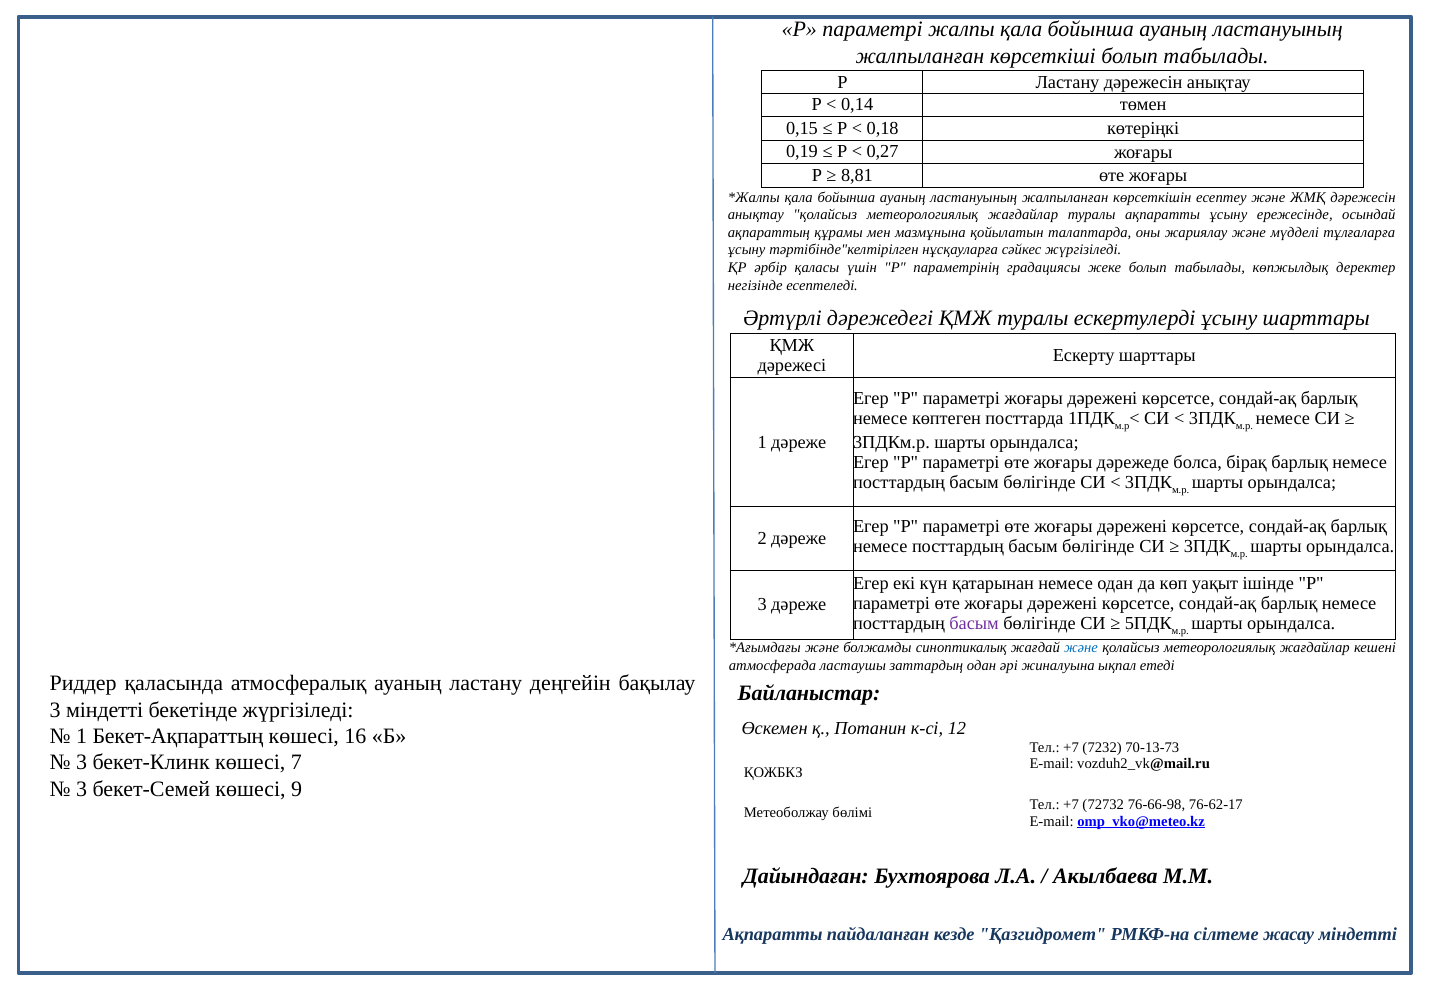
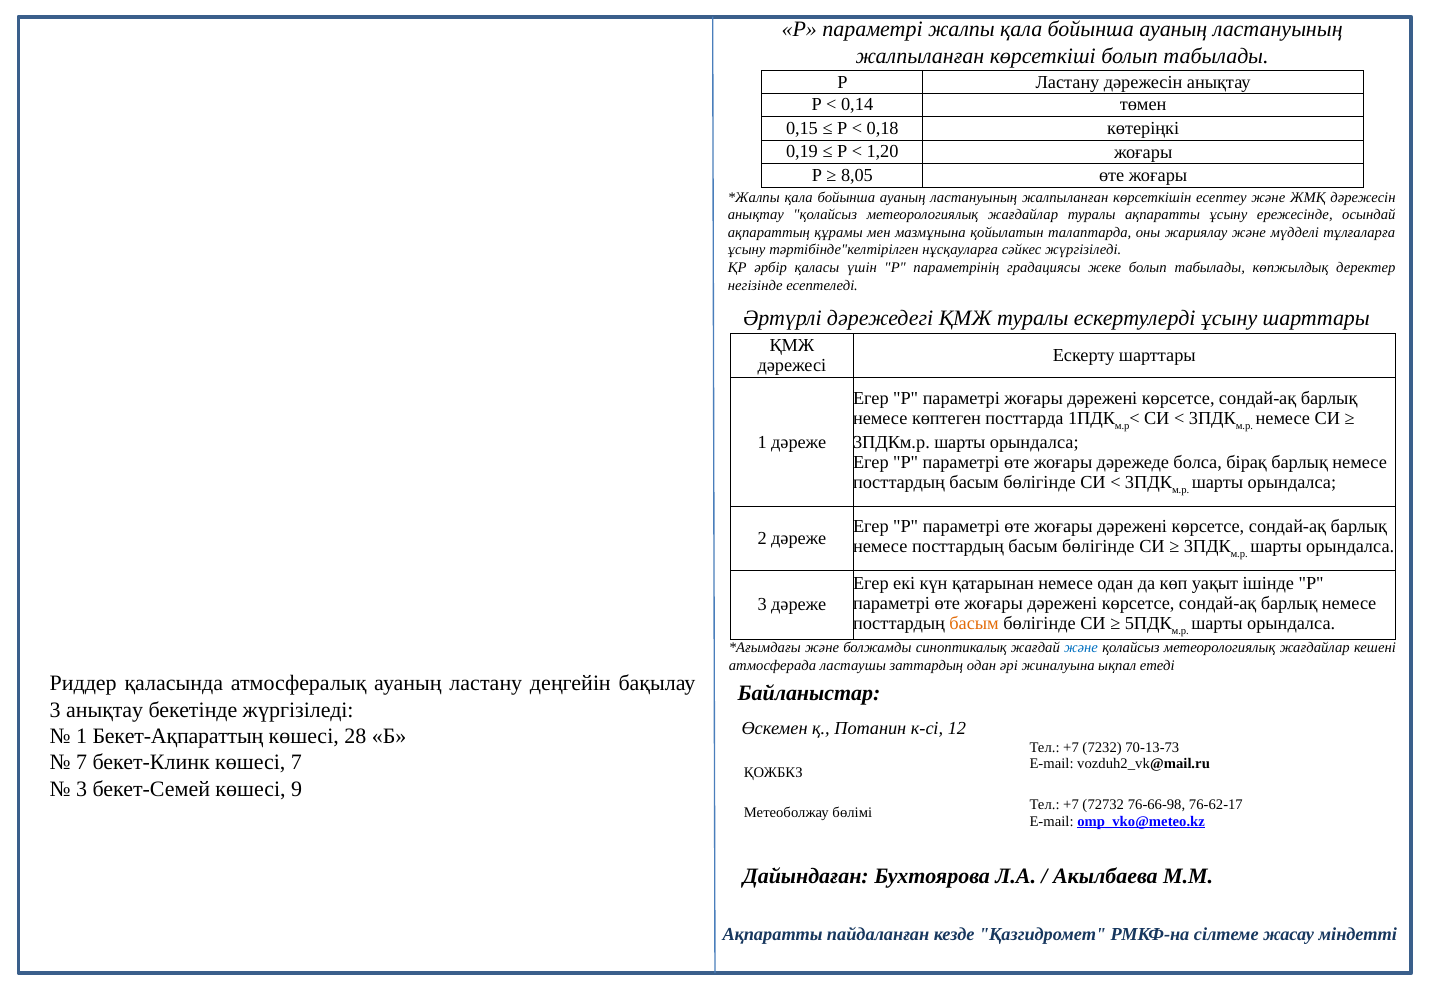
0,27: 0,27 -> 1,20
8,81: 8,81 -> 8,05
басым at (974, 623) colour: purple -> orange
3 міндетті: міндетті -> анықтау
16: 16 -> 28
3 at (82, 763): 3 -> 7
